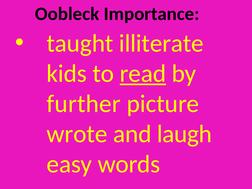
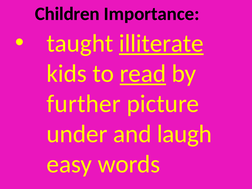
Oobleck: Oobleck -> Children
illiterate underline: none -> present
wrote: wrote -> under
